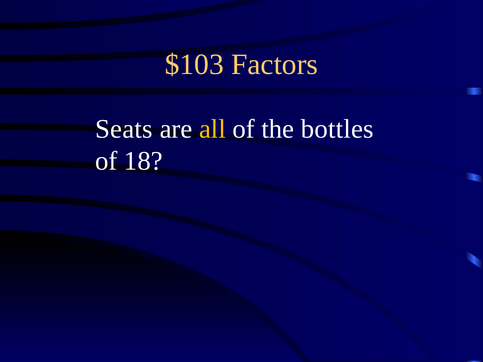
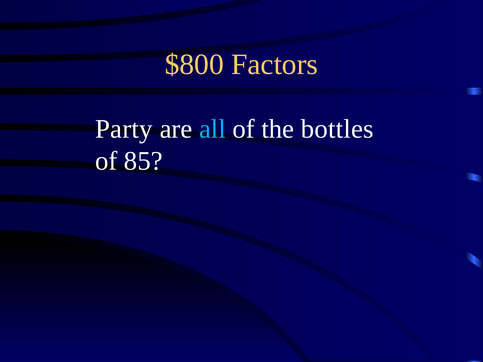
$103: $103 -> $800
Seats: Seats -> Party
all colour: yellow -> light blue
18: 18 -> 85
